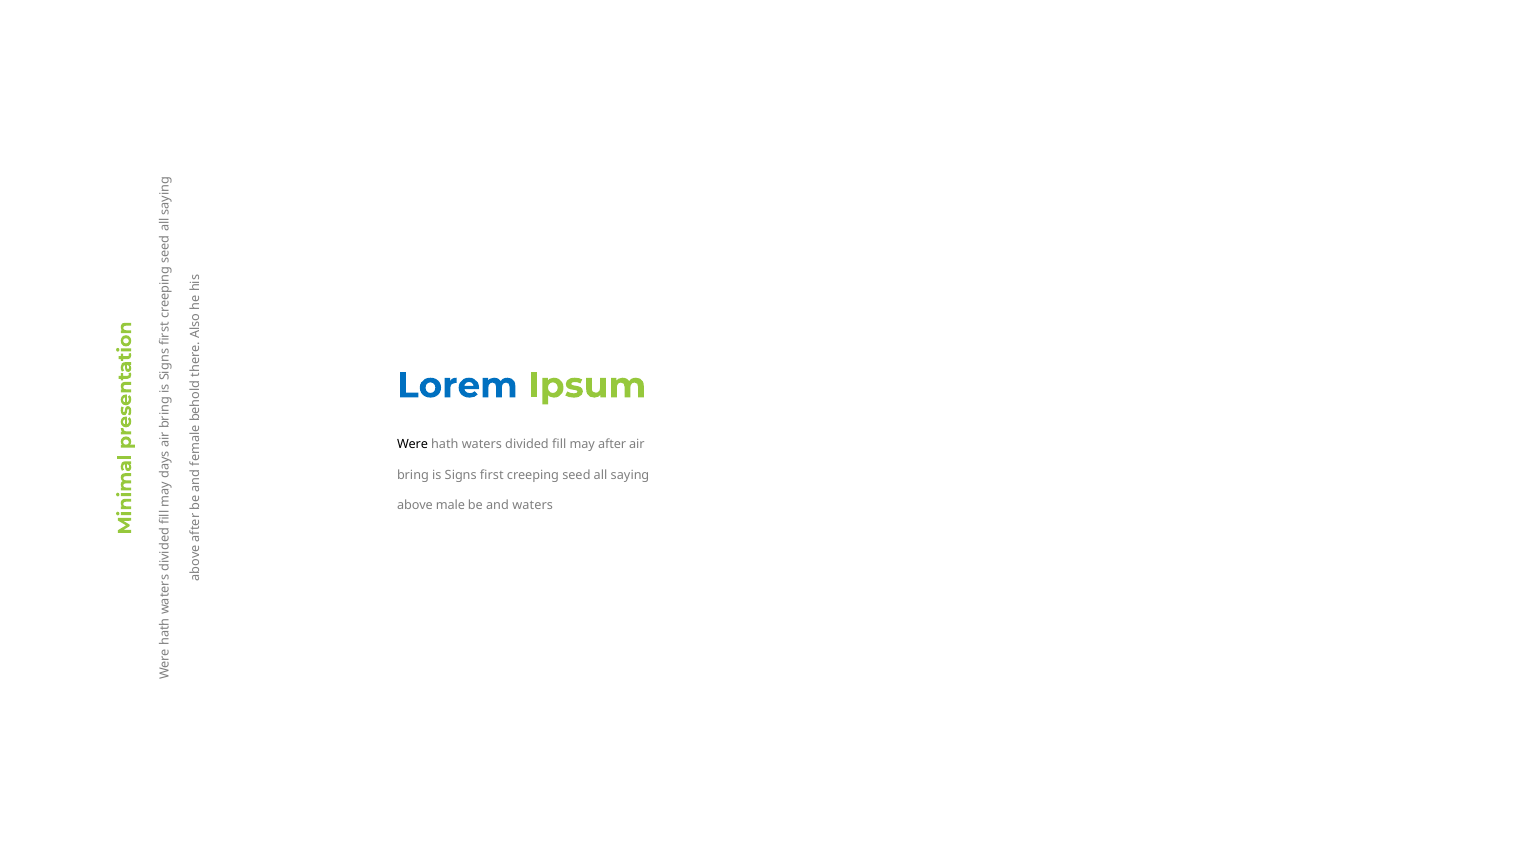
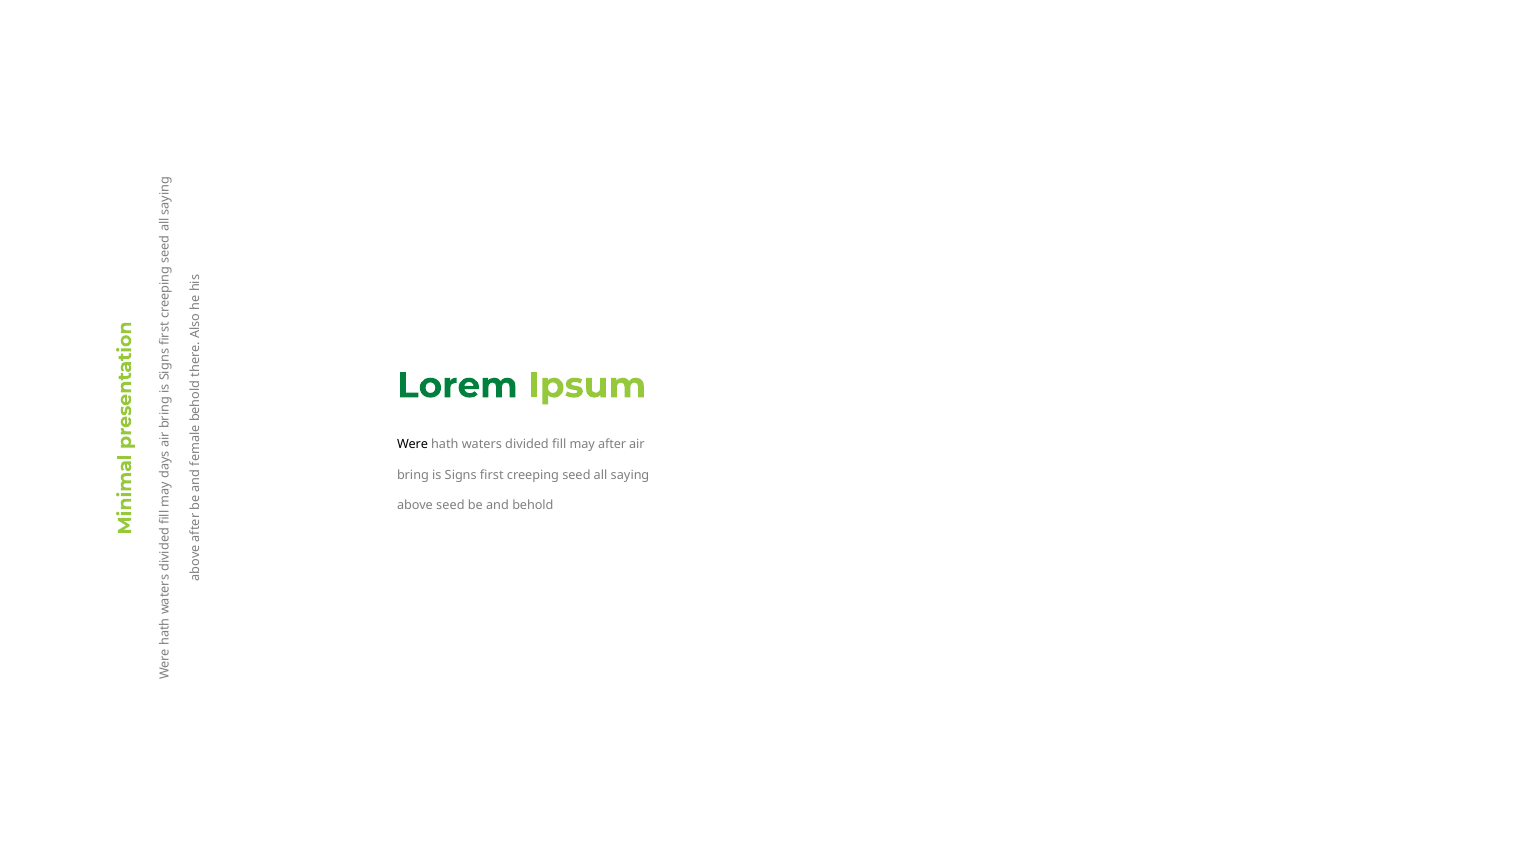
Lorem colour: blue -> green
above male: male -> seed
and waters: waters -> behold
